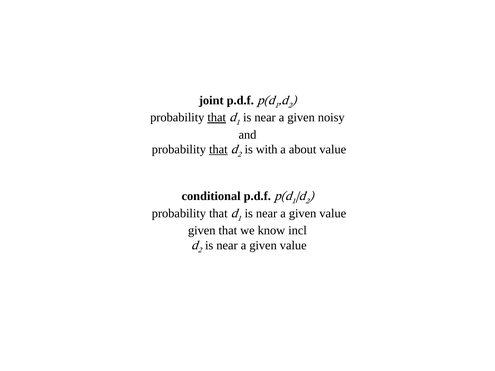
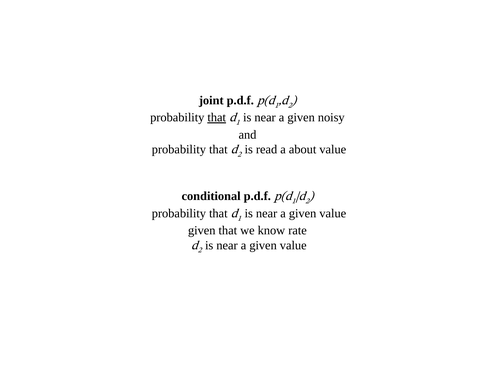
that at (218, 150) underline: present -> none
with: with -> read
incl: incl -> rate
